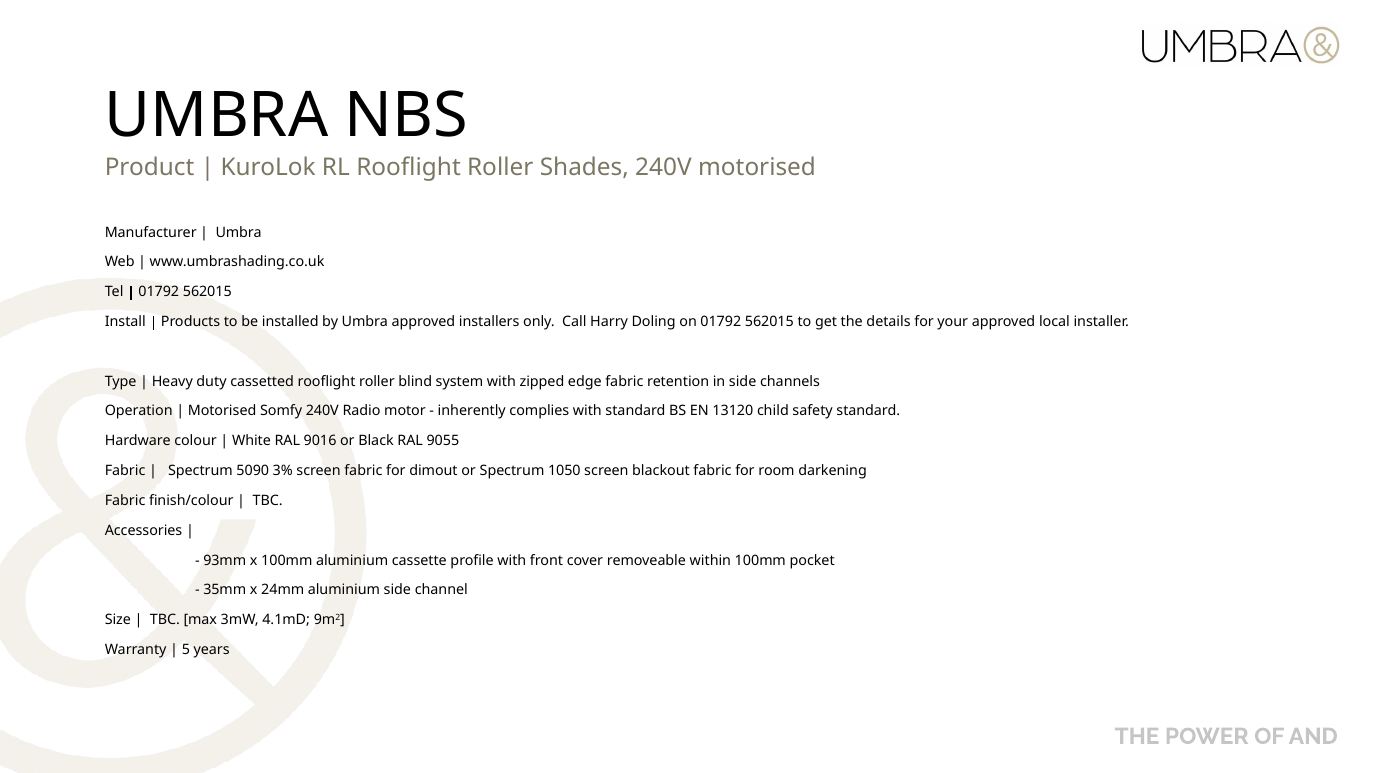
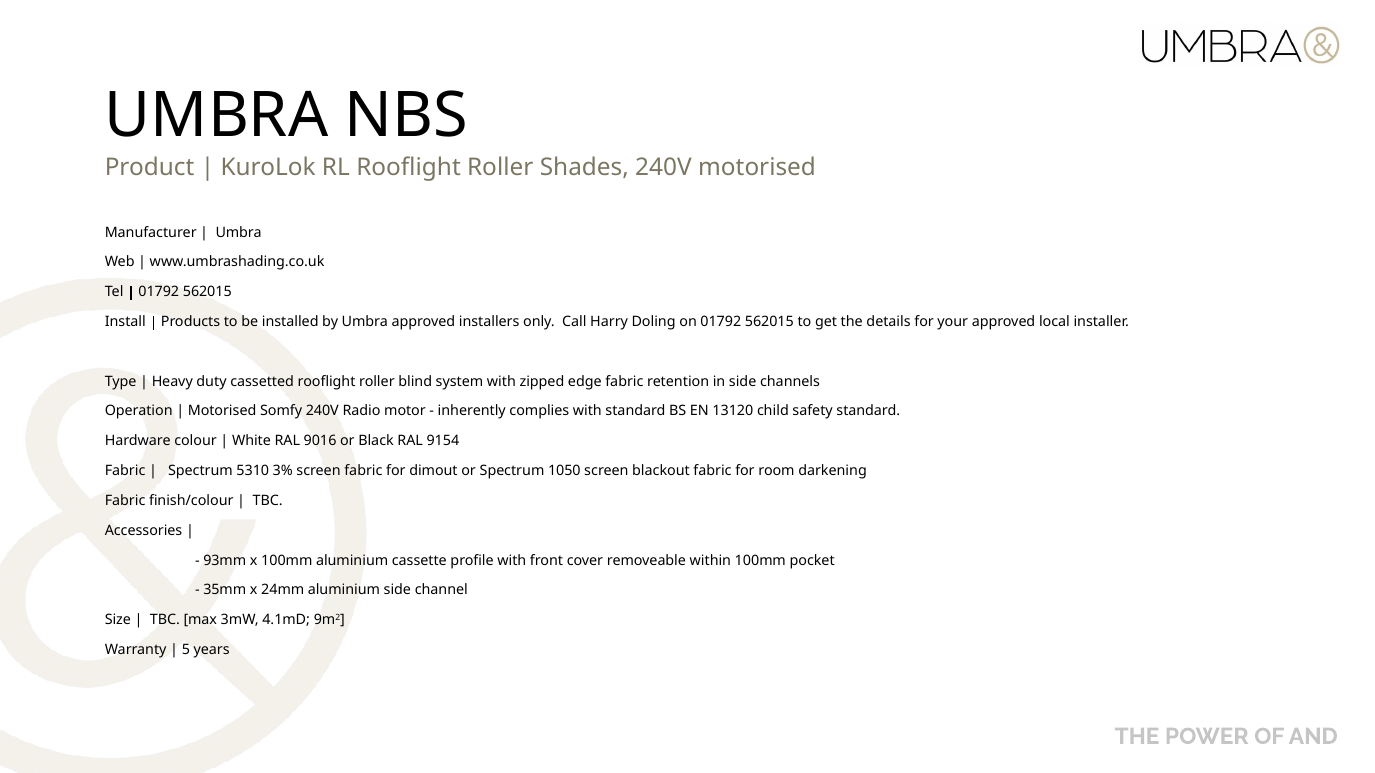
9055: 9055 -> 9154
5090: 5090 -> 5310
